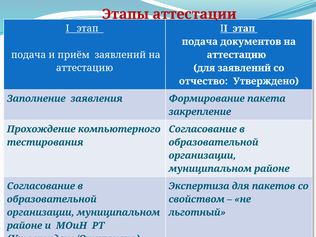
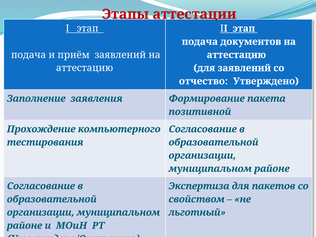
закрепление: закрепление -> позитивной
